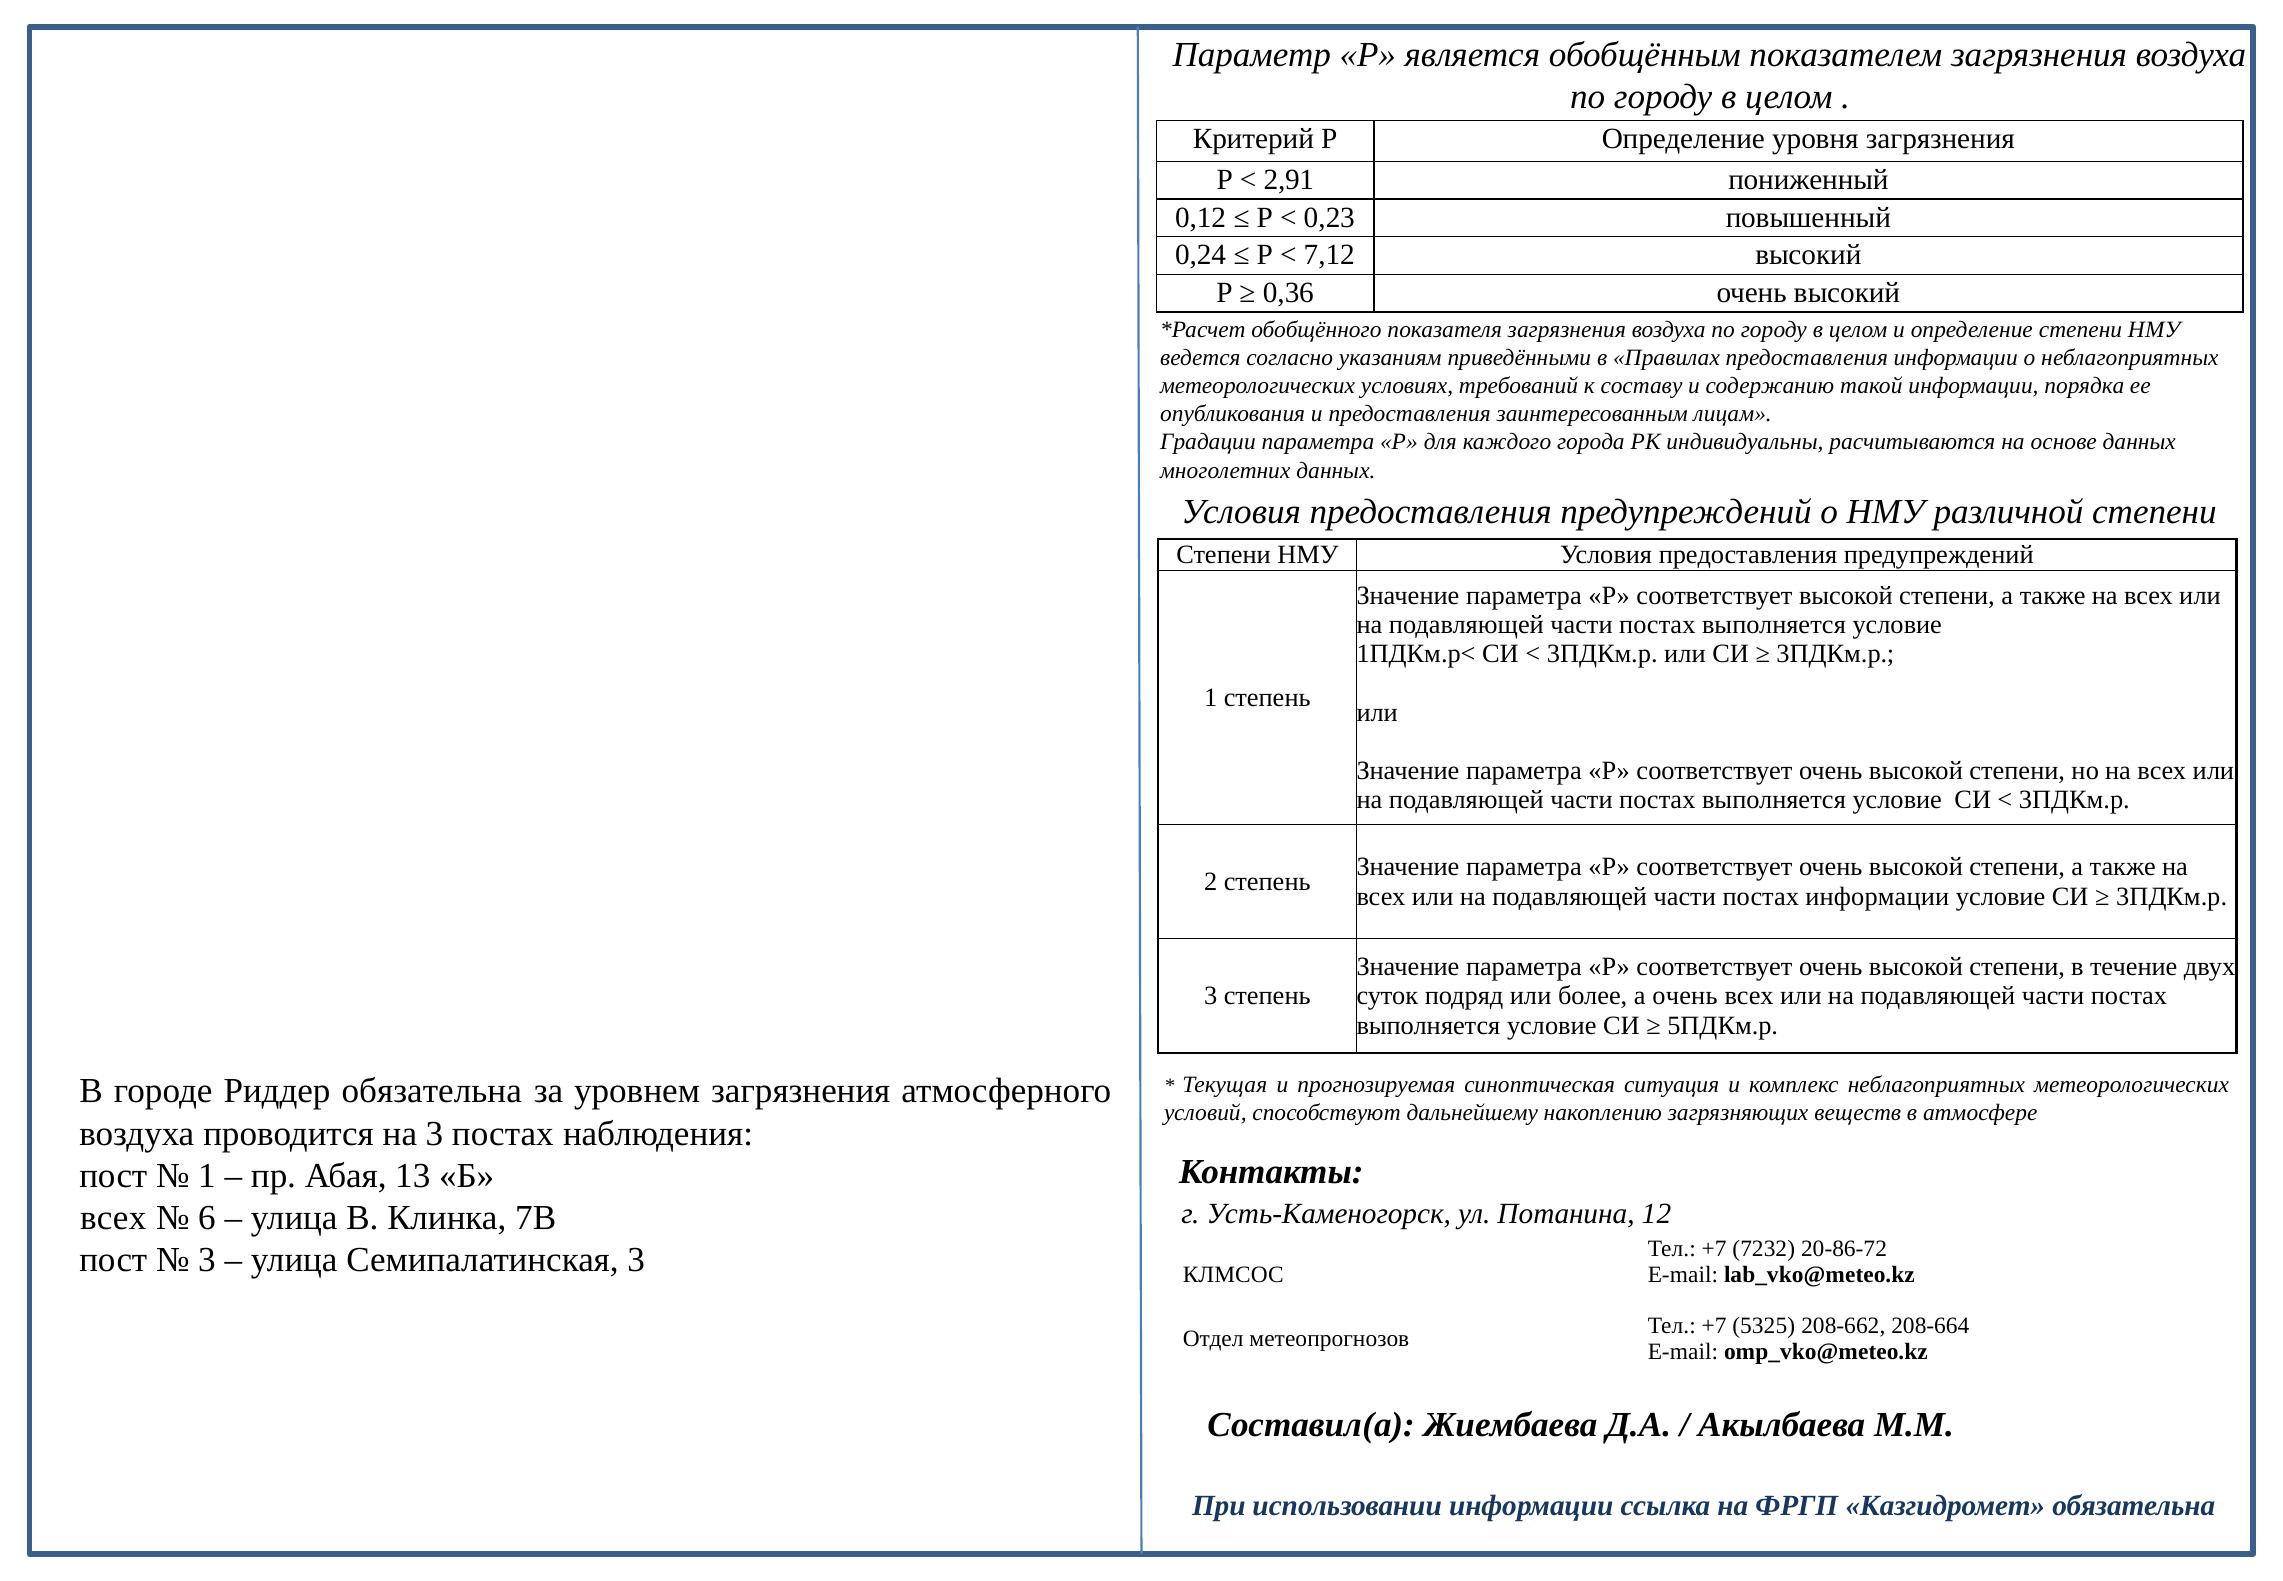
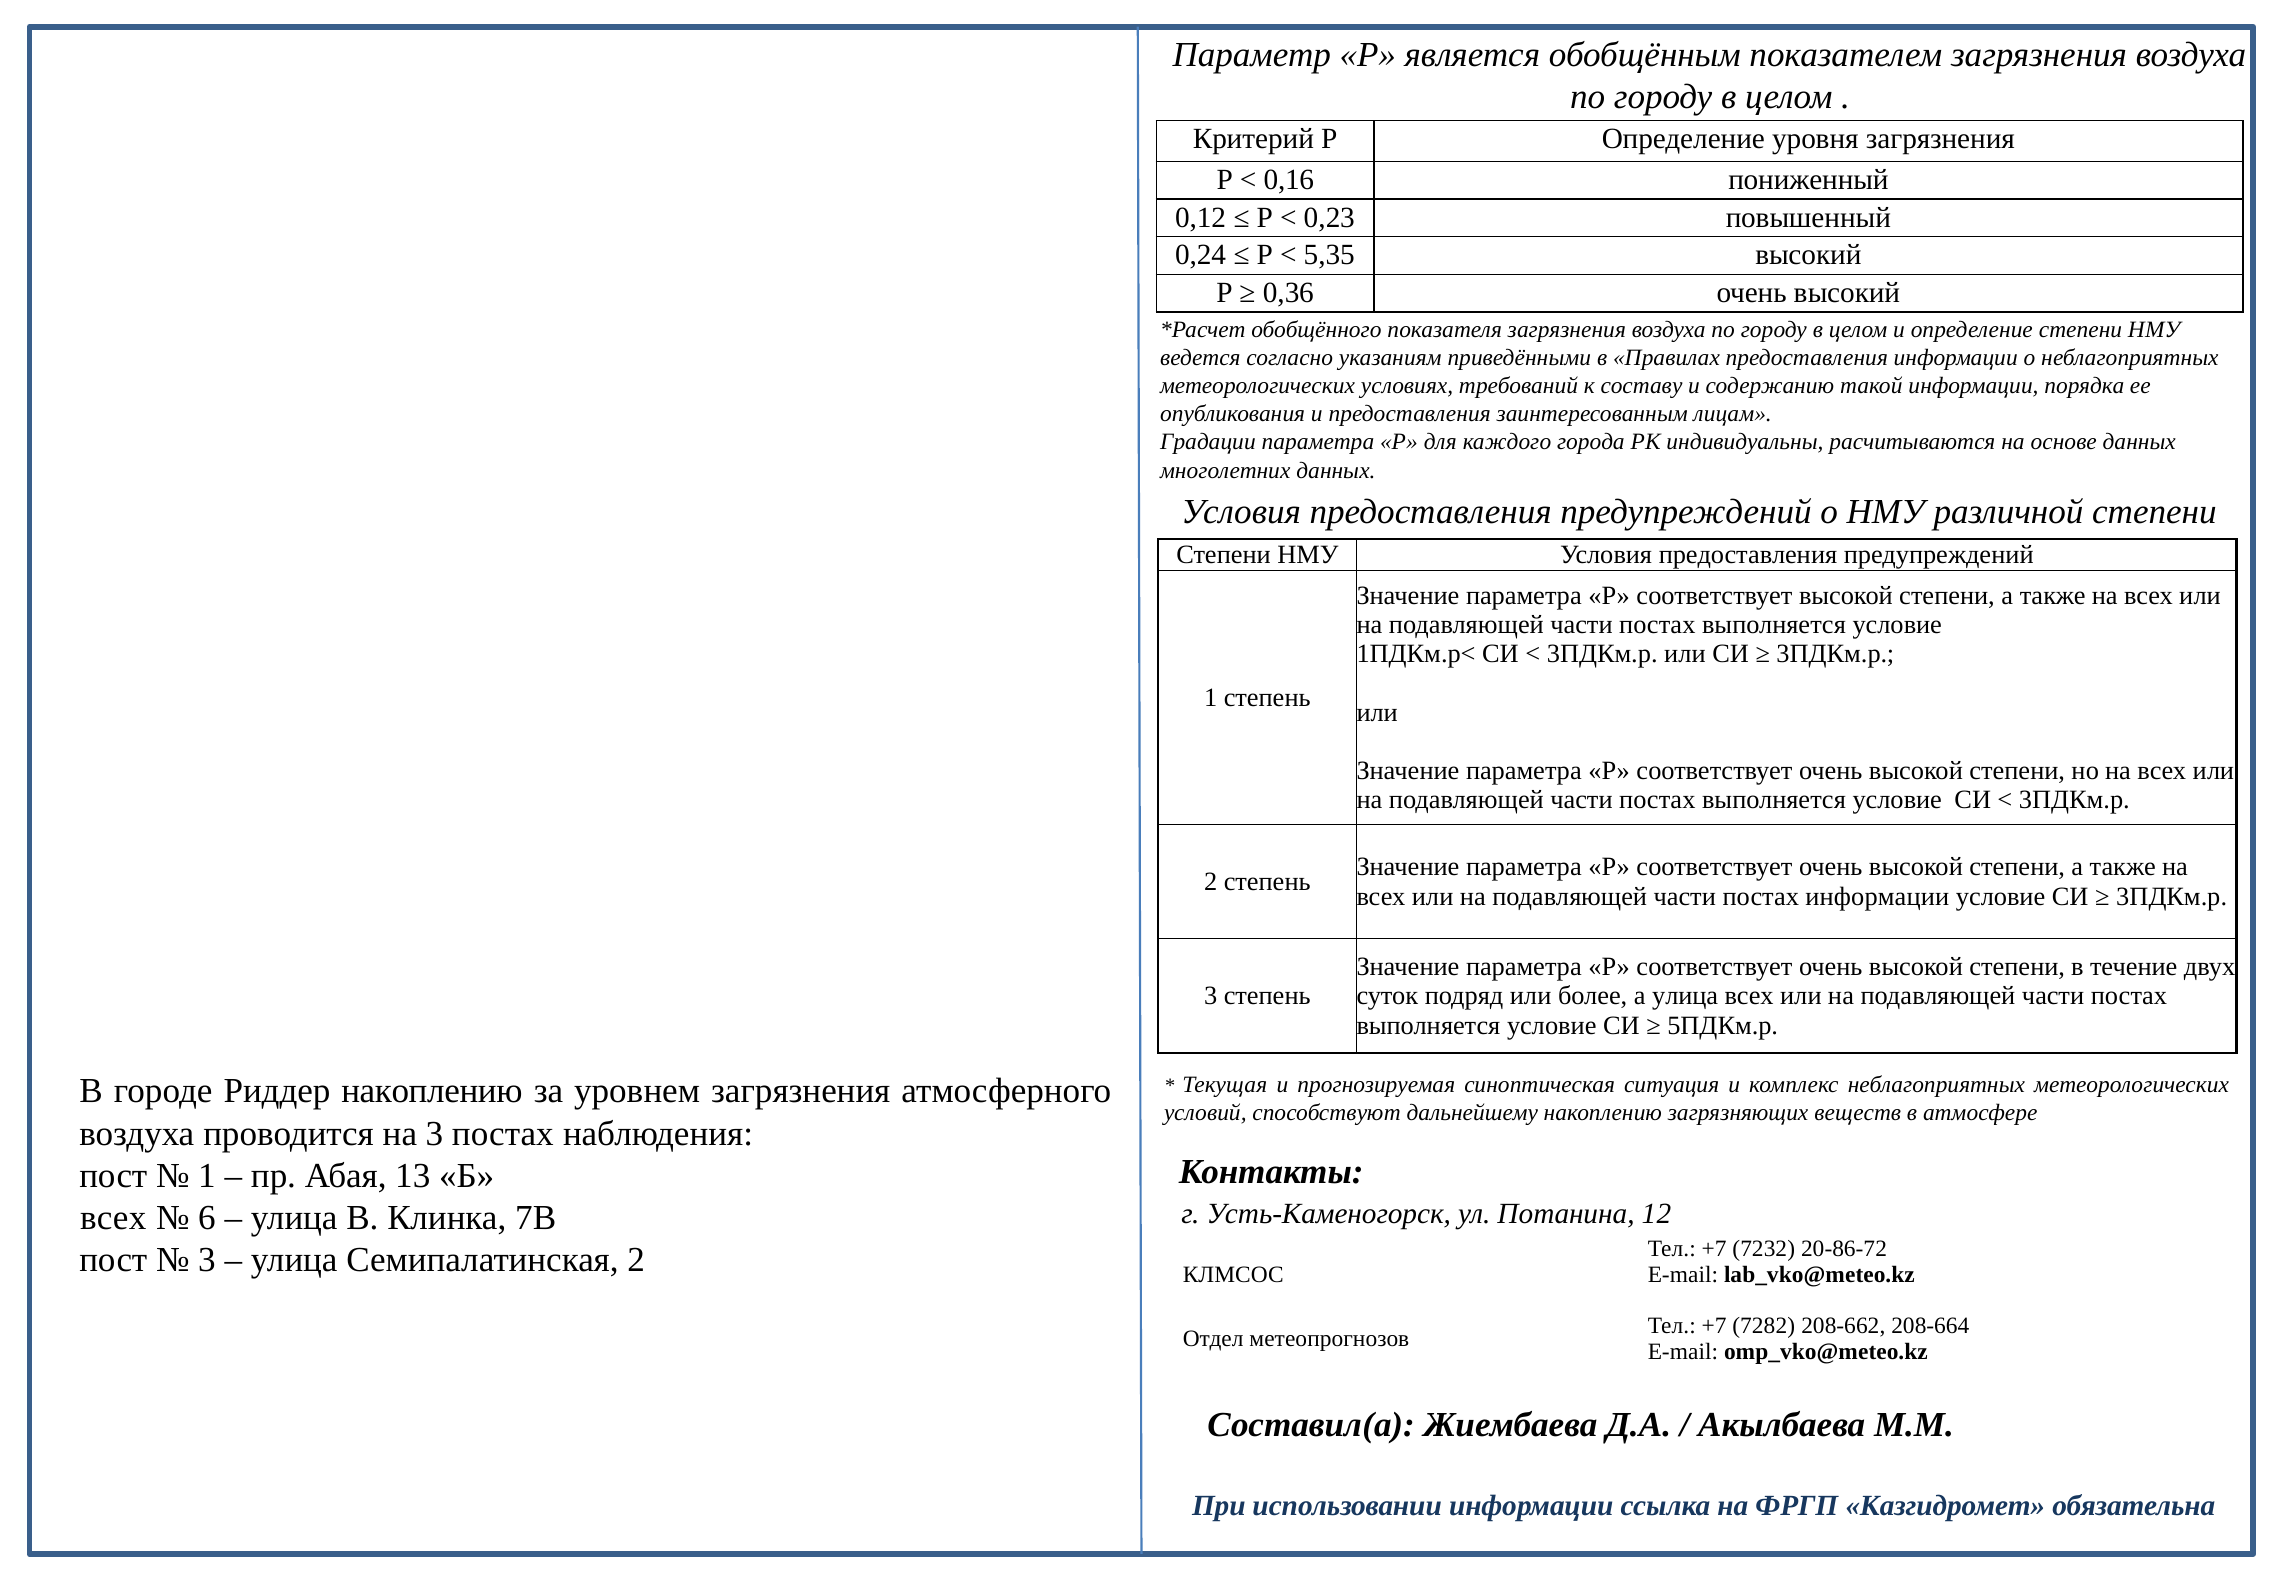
2,91: 2,91 -> 0,16
7,12: 7,12 -> 5,35
а очень: очень -> улица
Риддер обязательна: обязательна -> накоплению
Семипалатинская 3: 3 -> 2
5325: 5325 -> 7282
